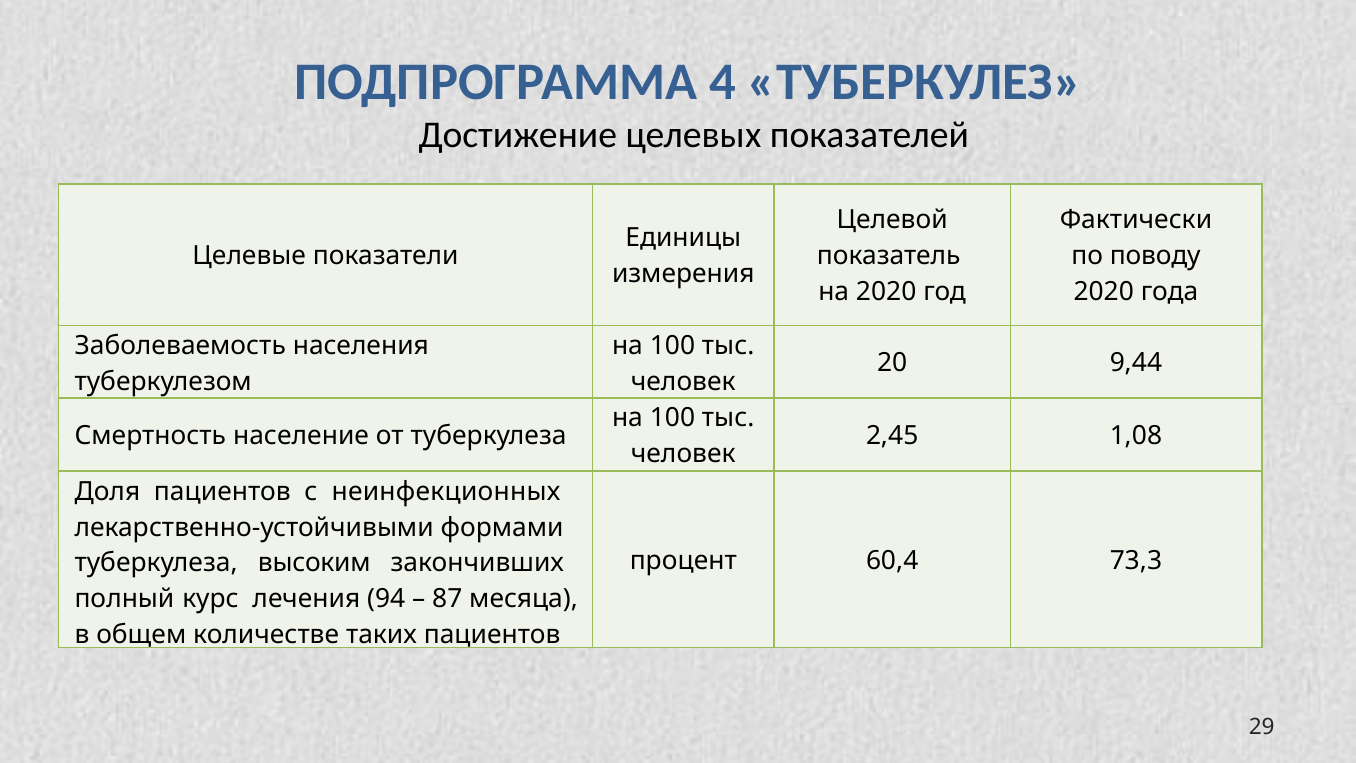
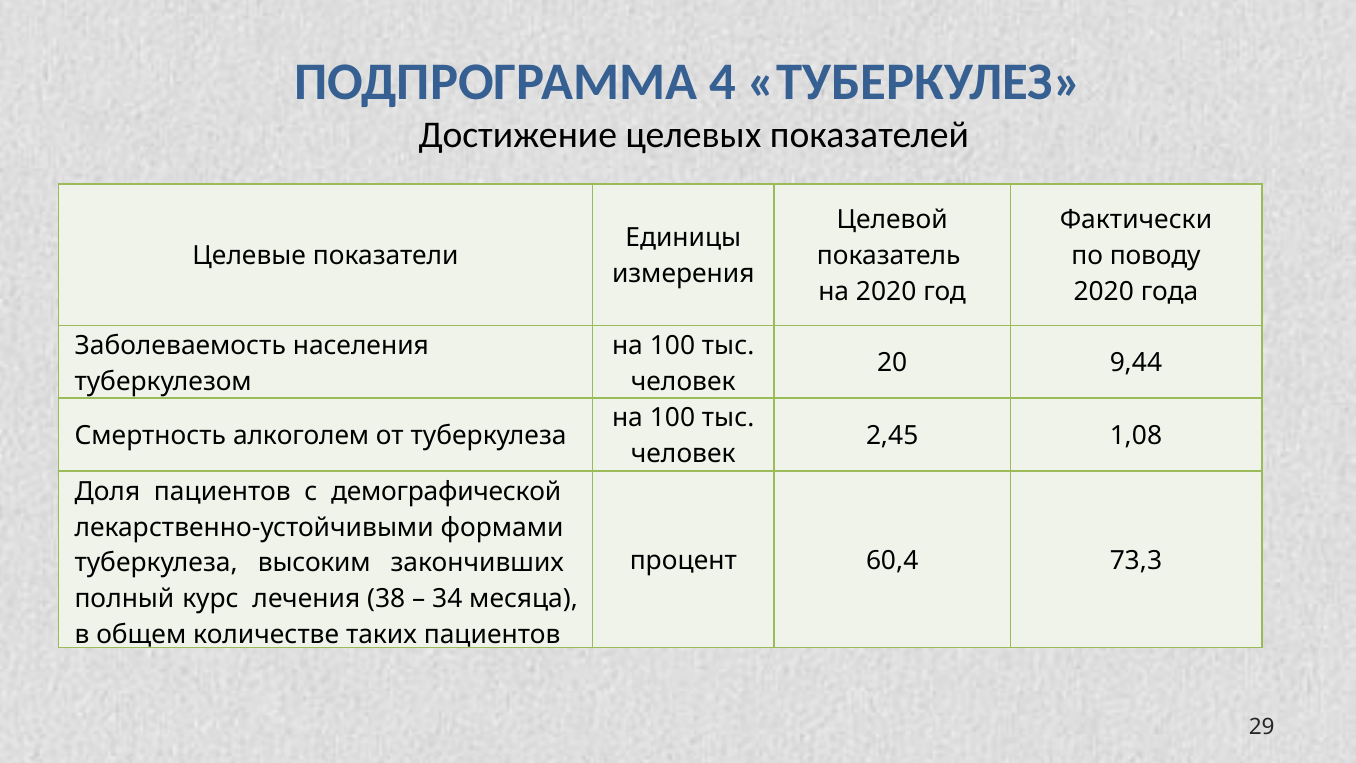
население: население -> алкоголем
неинфекционных: неинфекционных -> демографической
94: 94 -> 38
87: 87 -> 34
